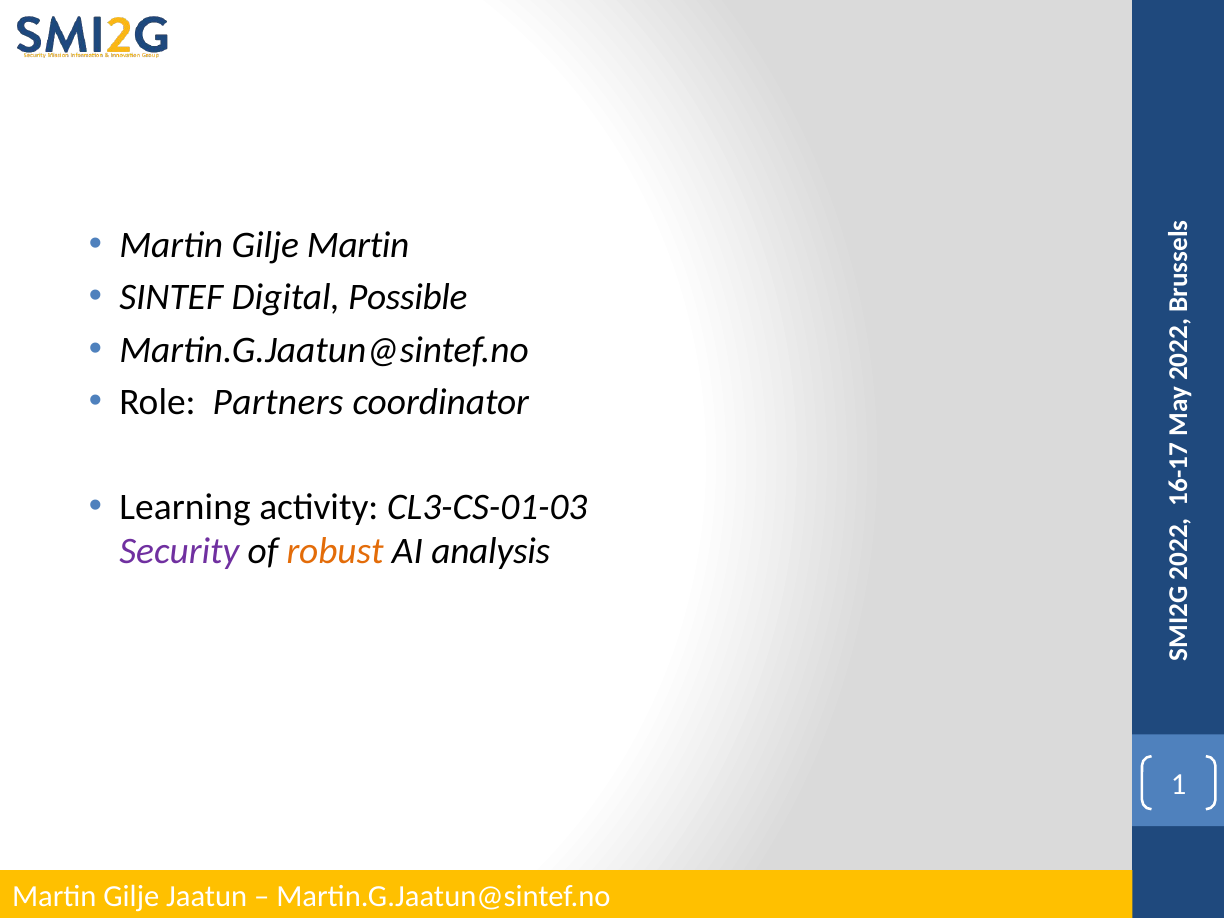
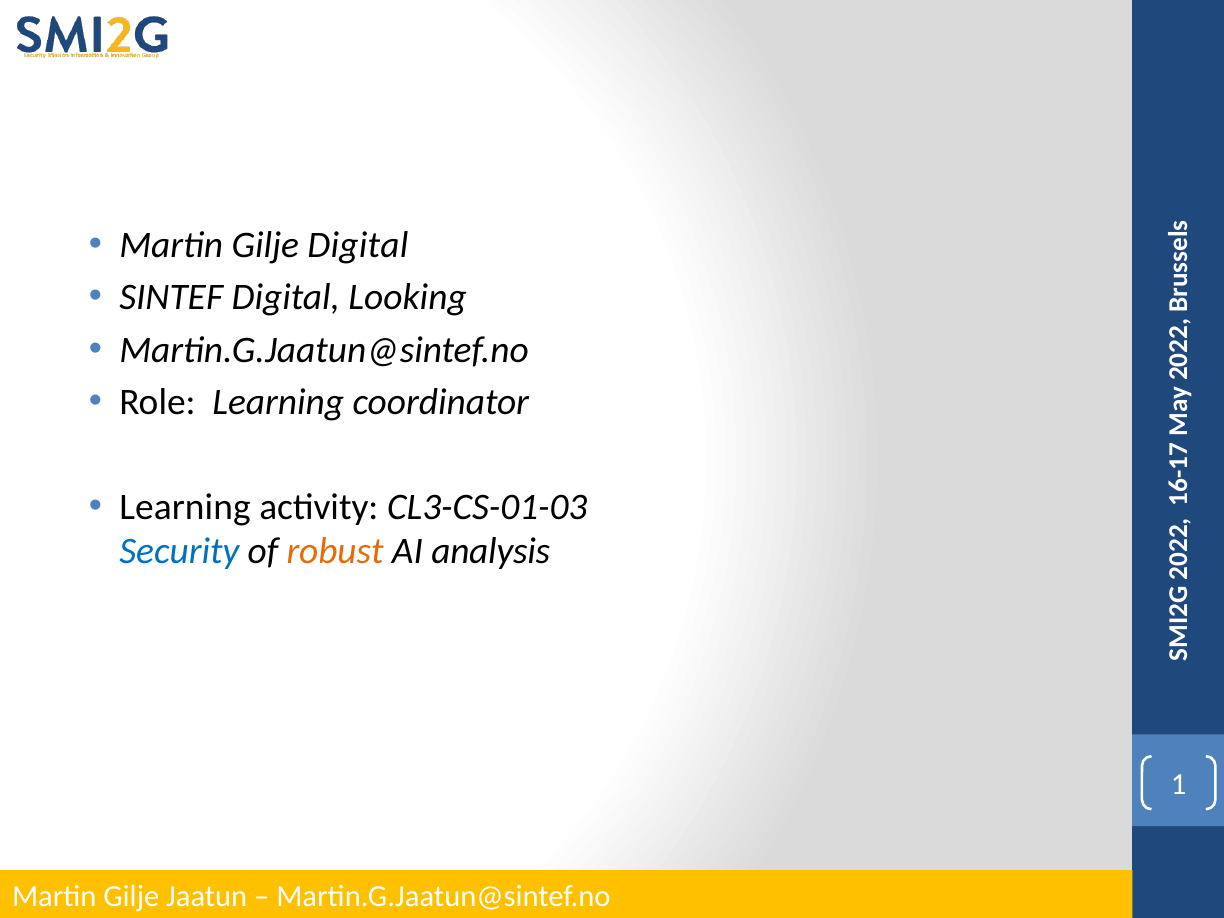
Gilje Martin: Martin -> Digital
Possible: Possible -> Looking
Role Partners: Partners -> Learning
Security colour: purple -> blue
